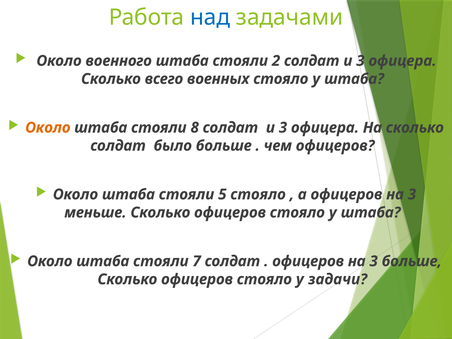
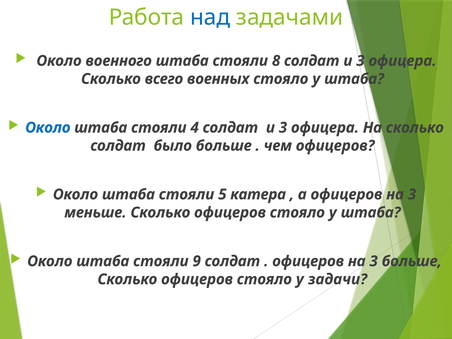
2: 2 -> 8
Около at (48, 128) colour: orange -> blue
8: 8 -> 4
5 стояло: стояло -> катера
7: 7 -> 9
